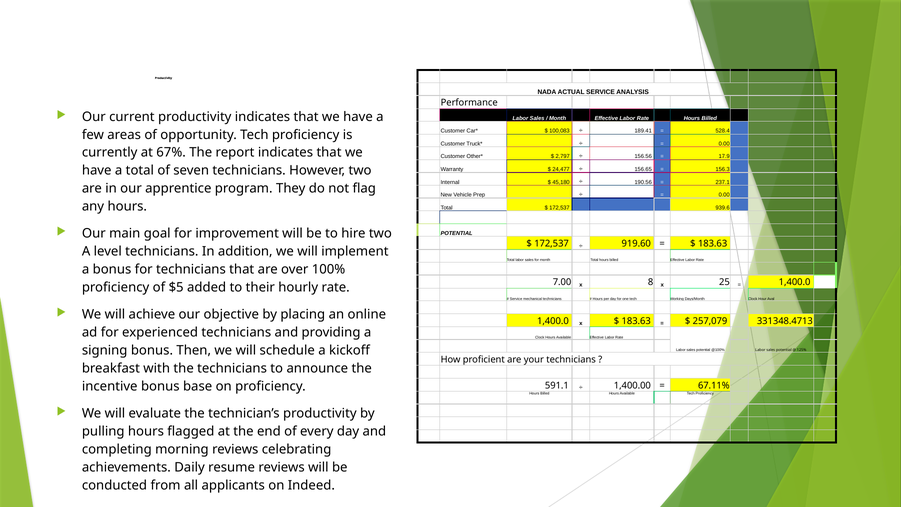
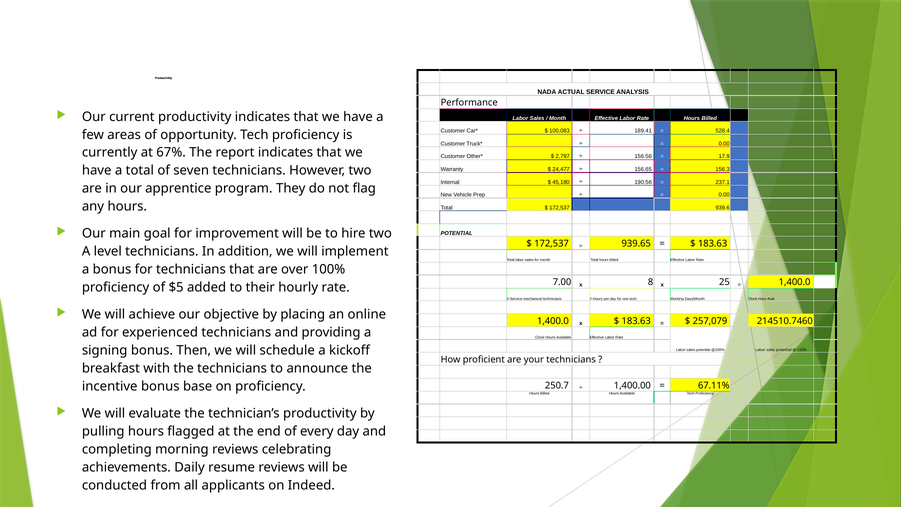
919.60: 919.60 -> 939.65
331348.4713: 331348.4713 -> 214510.7460
591.1: 591.1 -> 250.7
